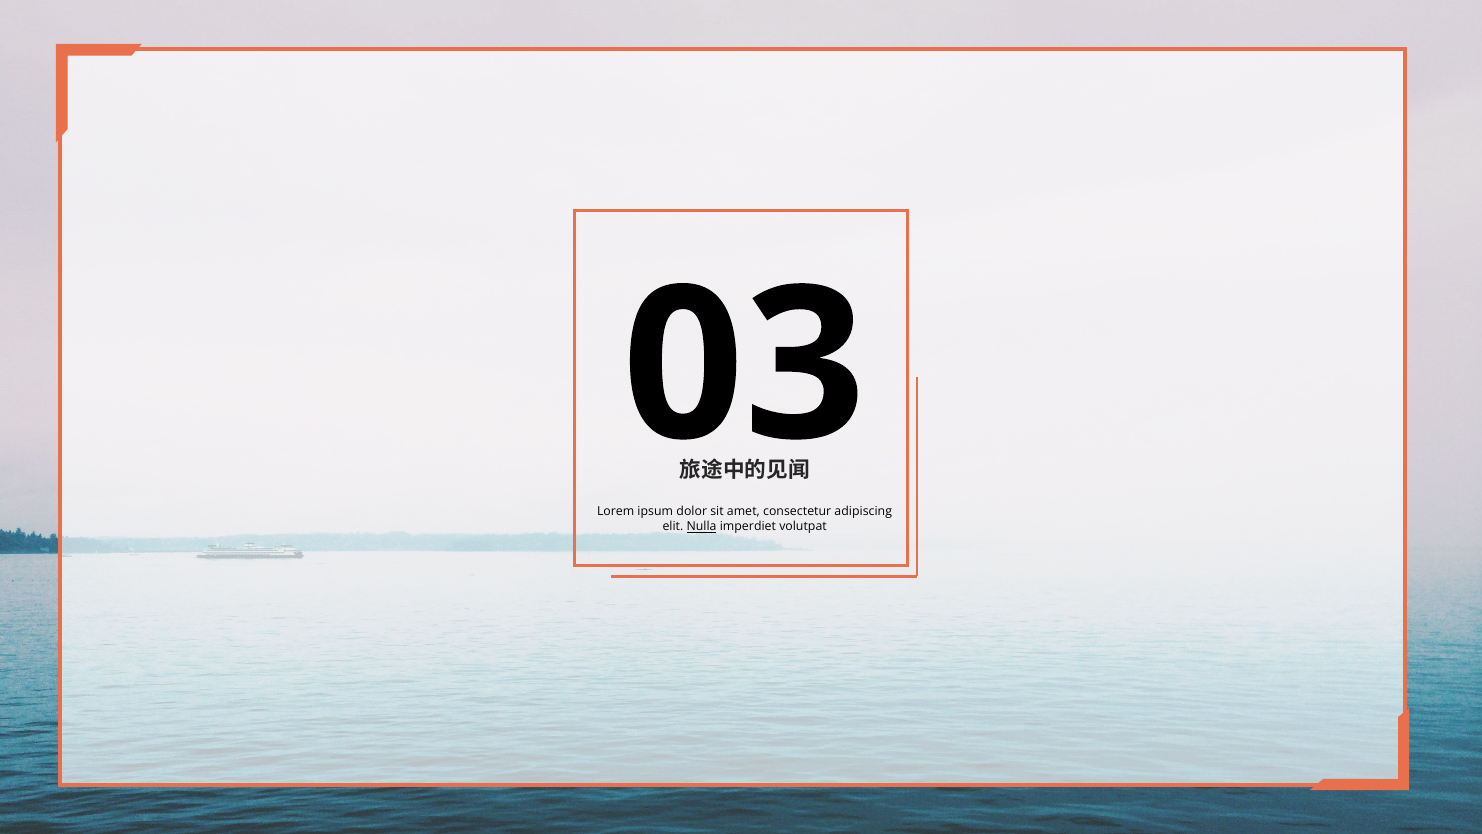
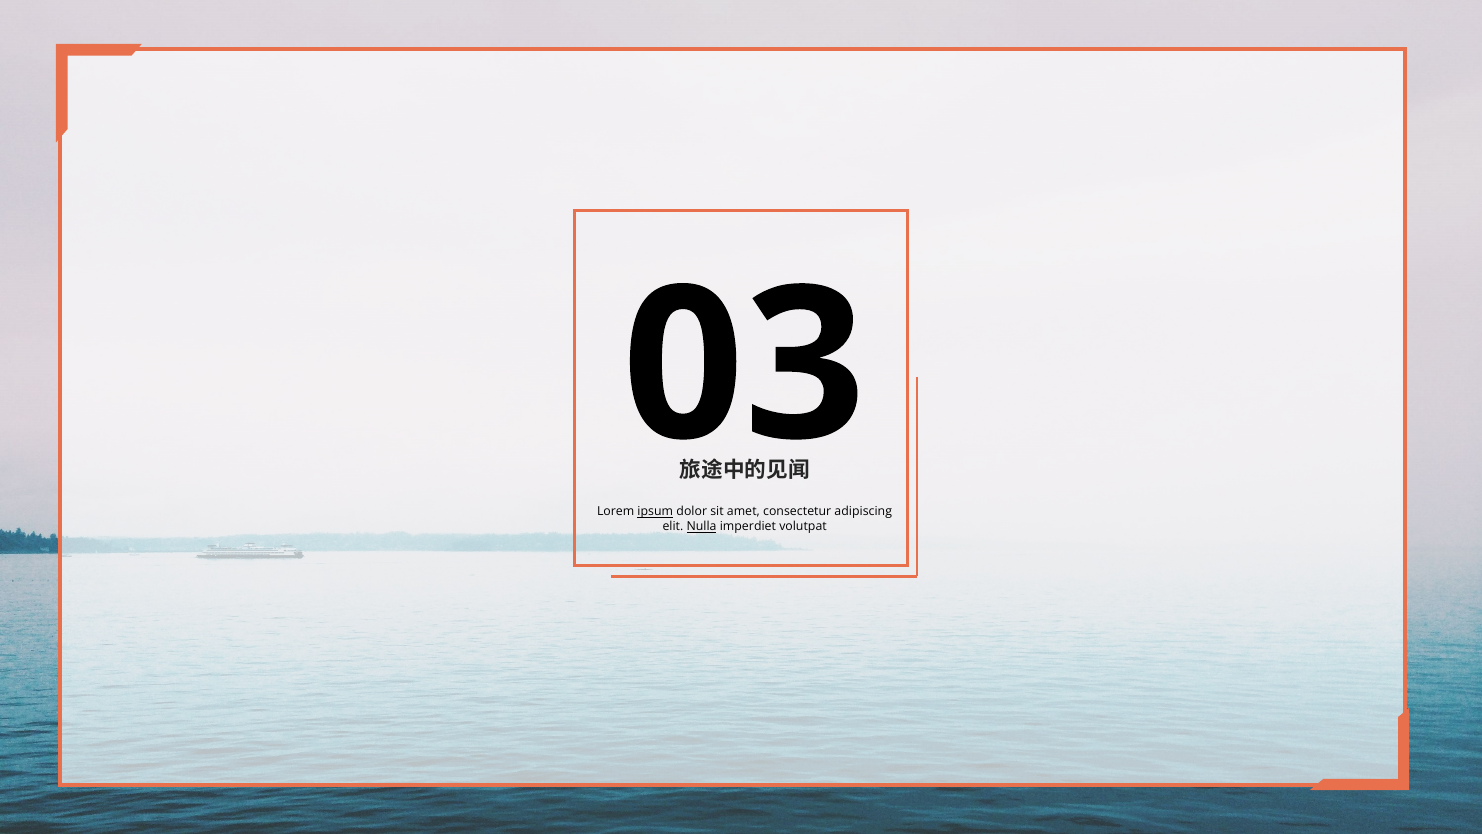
ipsum underline: none -> present
